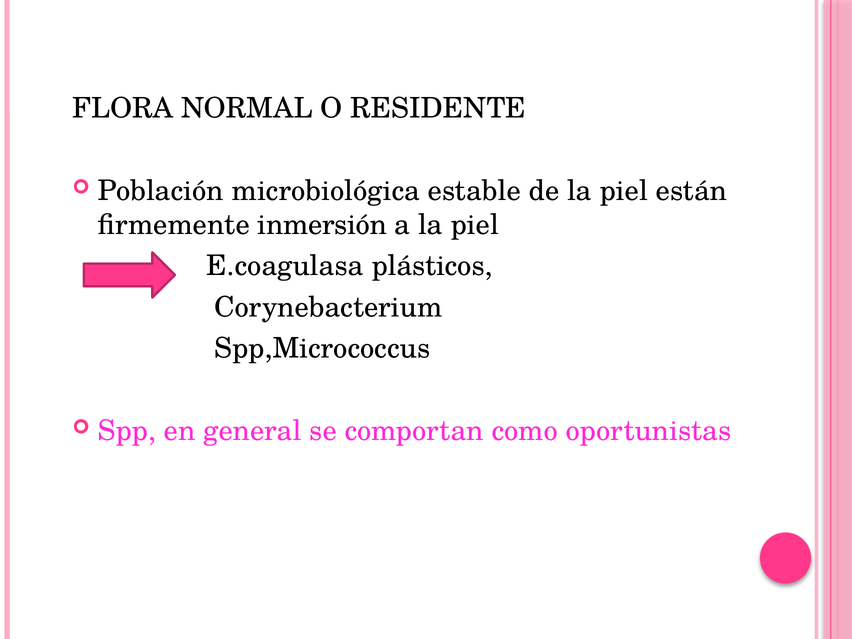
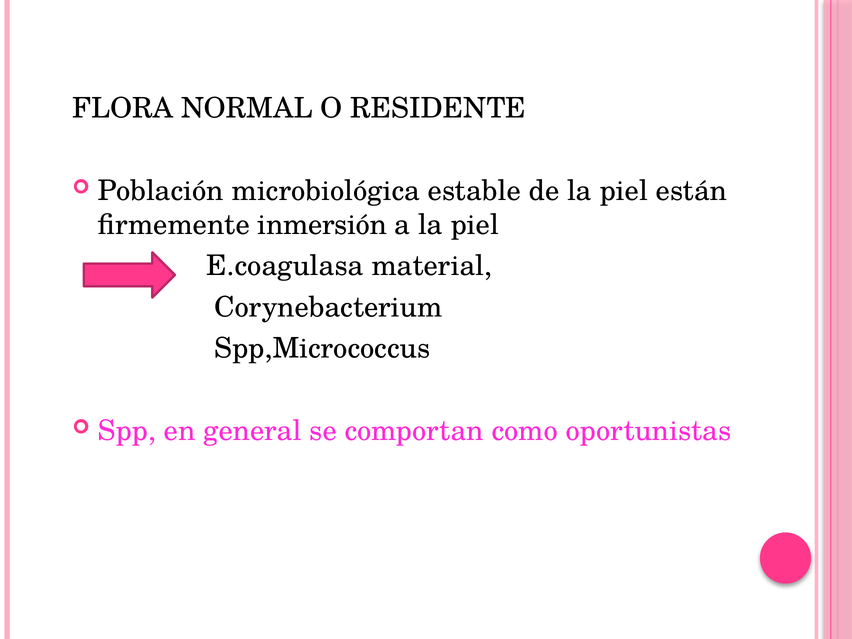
plásticos: plásticos -> material
